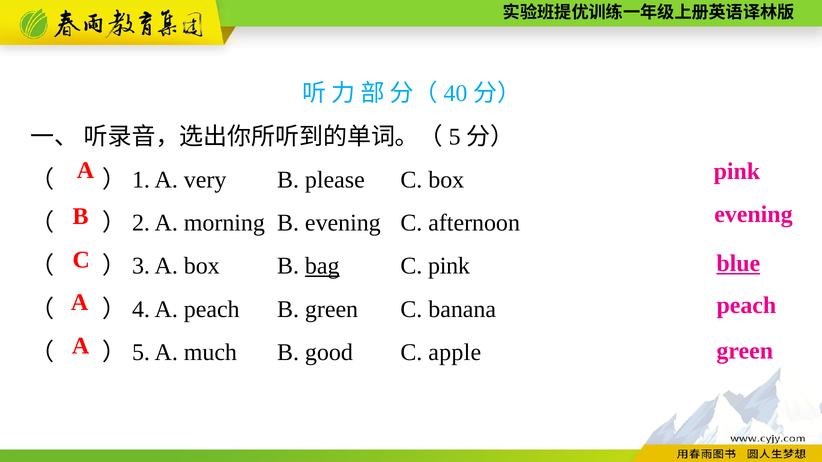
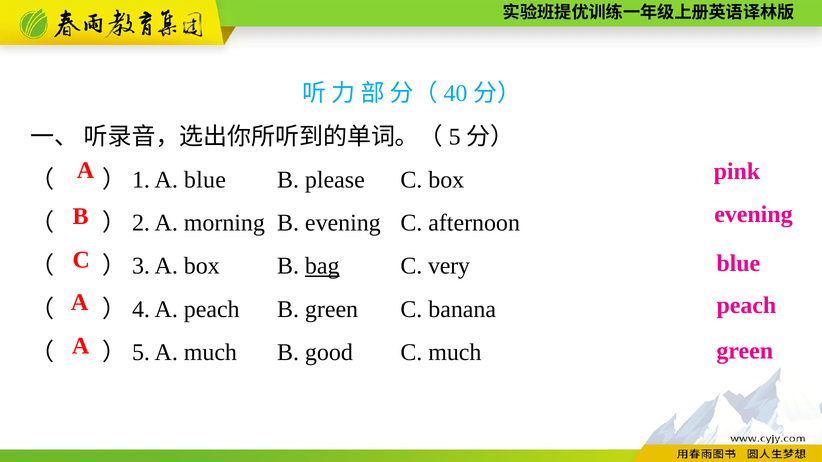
A very: very -> blue
blue at (738, 264) underline: present -> none
C pink: pink -> very
C apple: apple -> much
